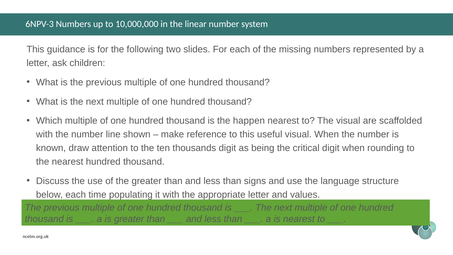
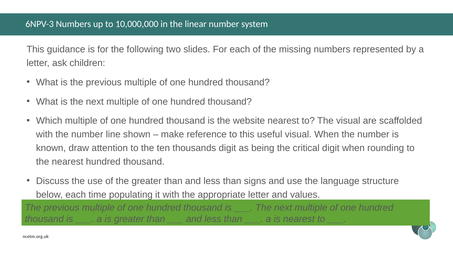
happen: happen -> website
